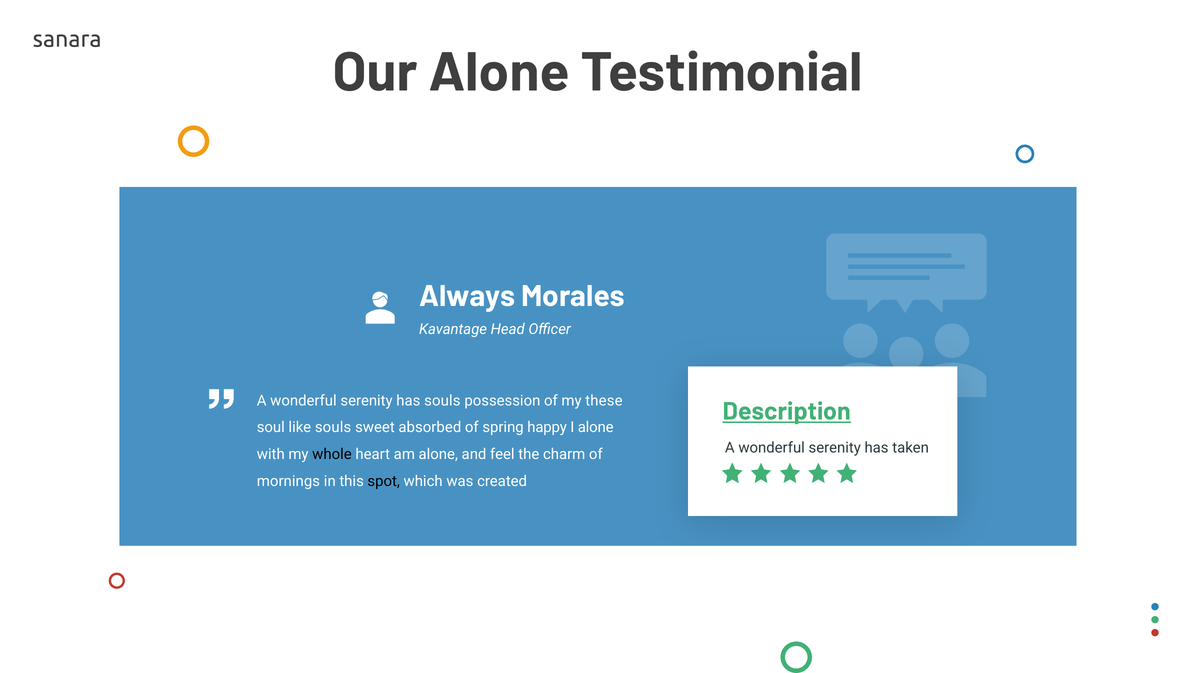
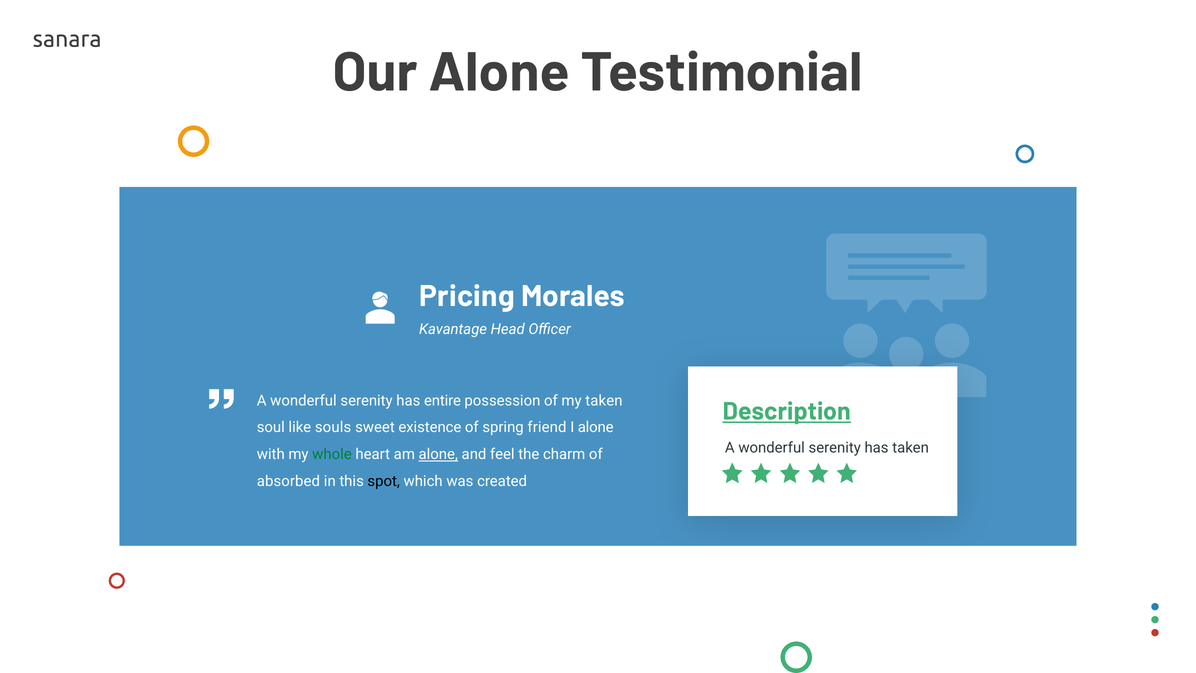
Always: Always -> Pricing
has souls: souls -> entire
my these: these -> taken
absorbed: absorbed -> existence
happy: happy -> friend
whole colour: black -> green
alone at (438, 454) underline: none -> present
mornings: mornings -> absorbed
